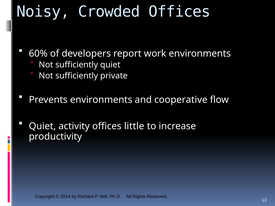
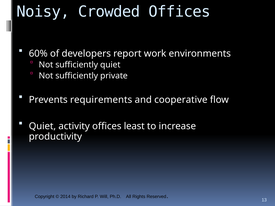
Prevents environments: environments -> requirements
little: little -> least
